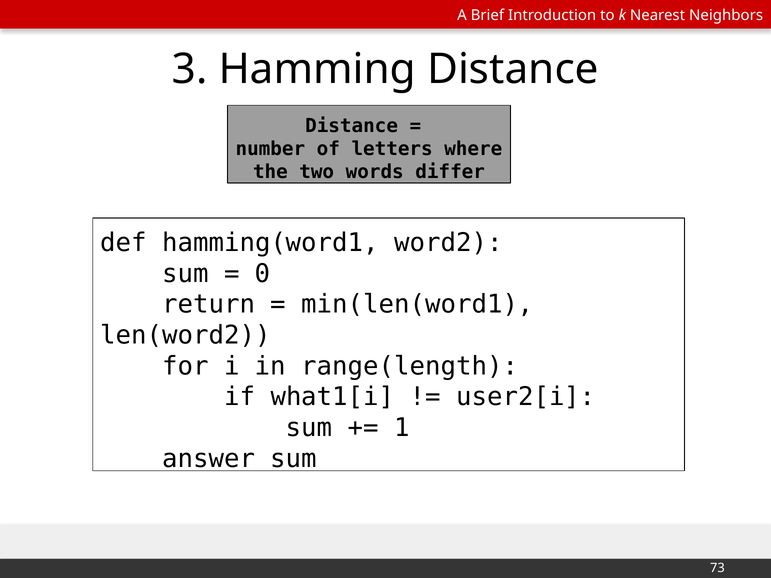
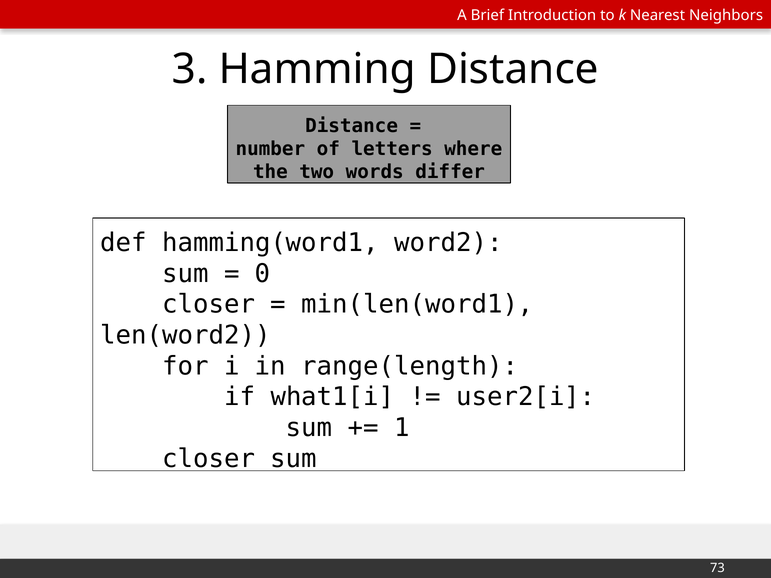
return at (209, 305): return -> closer
answer at (209, 459): answer -> closer
